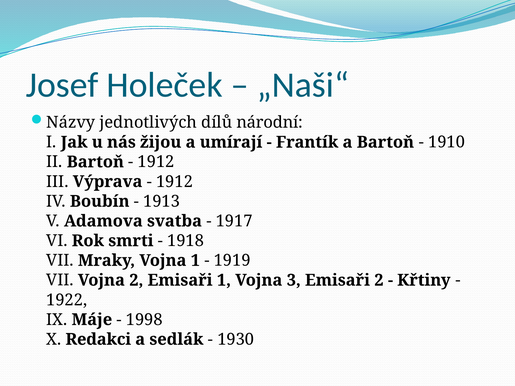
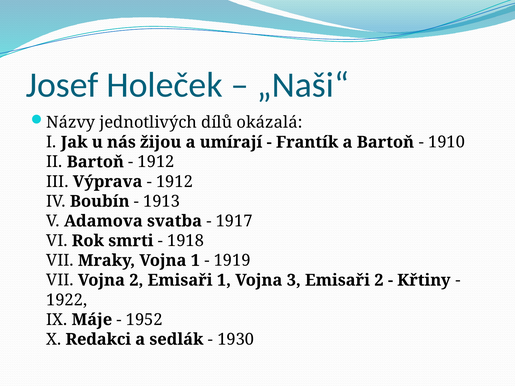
národní: národní -> okázalá
1998: 1998 -> 1952
